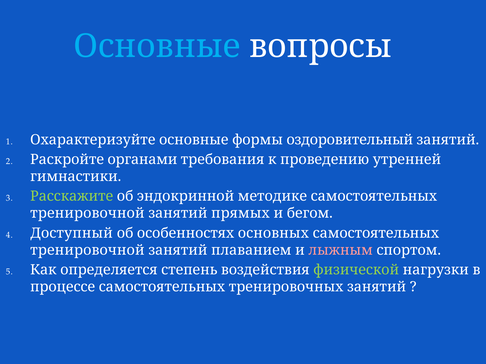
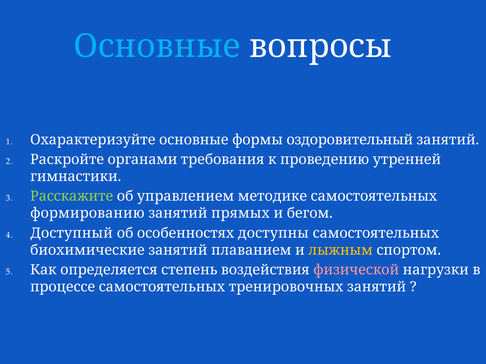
эндокринной: эндокринной -> управлением
тренировочной at (87, 214): тренировочной -> формированию
основных: основных -> доступны
тренировочной at (87, 250): тренировочной -> биохимические
лыжным colour: pink -> yellow
физической colour: light green -> pink
